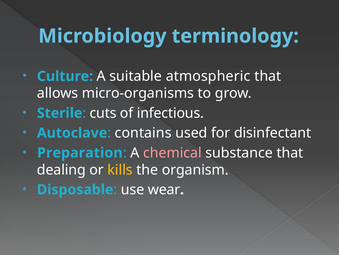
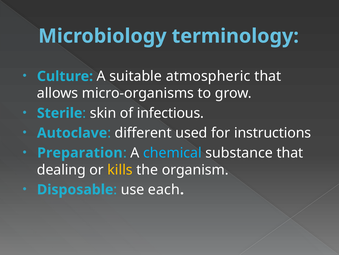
cuts: cuts -> skin
contains: contains -> different
disinfectant: disinfectant -> instructions
chemical colour: pink -> light blue
wear: wear -> each
